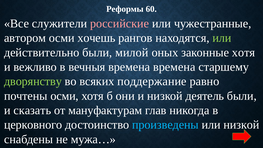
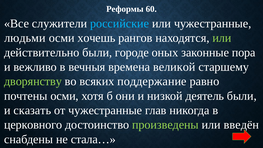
российские colour: pink -> light blue
автором: автором -> людьми
милой: милой -> городе
законные хотя: хотя -> пора
времена времена: времена -> великой
от мануфактурам: мануфактурам -> чужестранные
произведены colour: light blue -> light green
или низкой: низкой -> введён
мужа…: мужа… -> стала…
